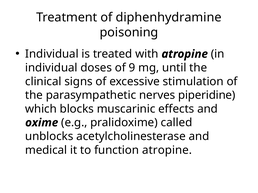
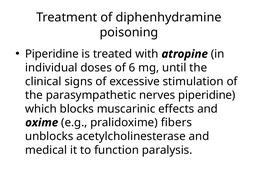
Individual at (52, 54): Individual -> Piperidine
9: 9 -> 6
called: called -> fibers
function atropine: atropine -> paralysis
